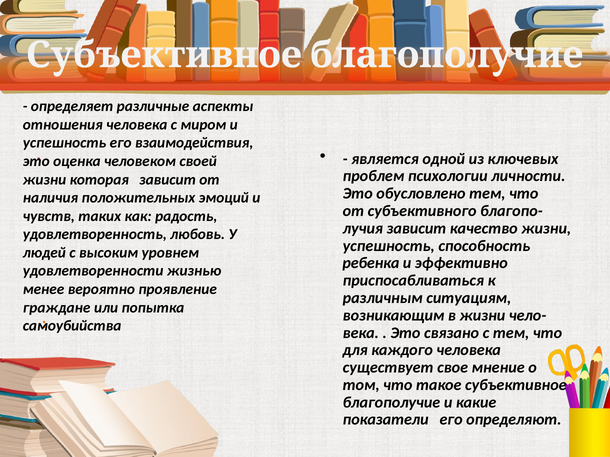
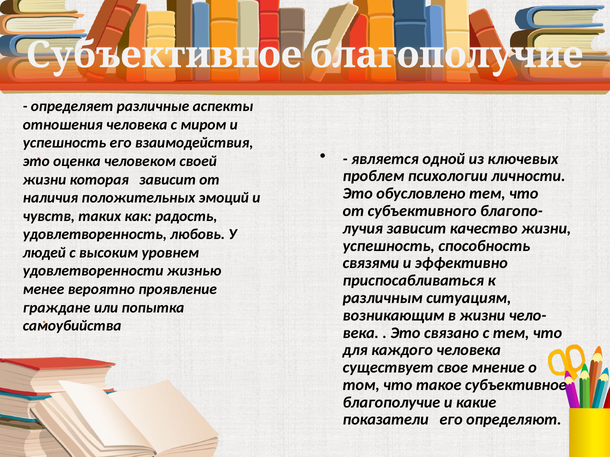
ребенка: ребенка -> связями
